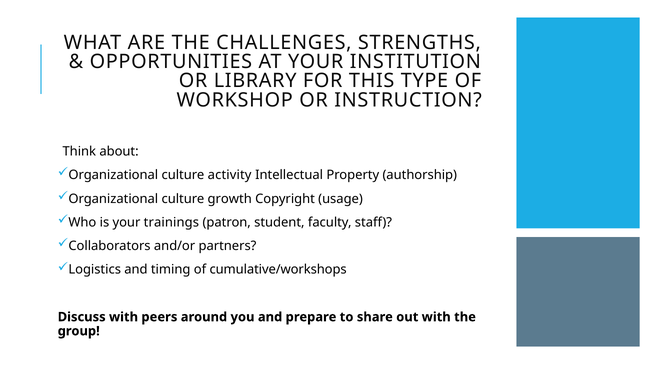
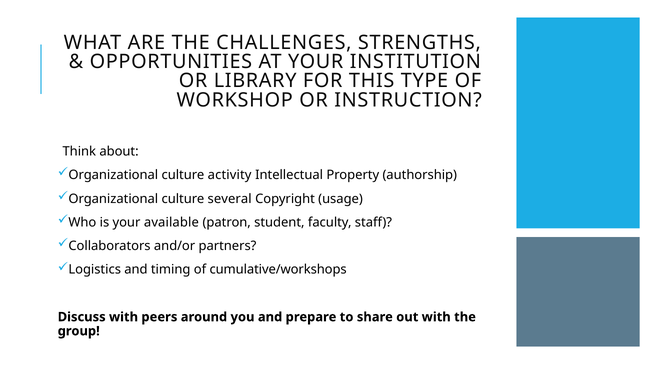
growth: growth -> several
trainings: trainings -> available
